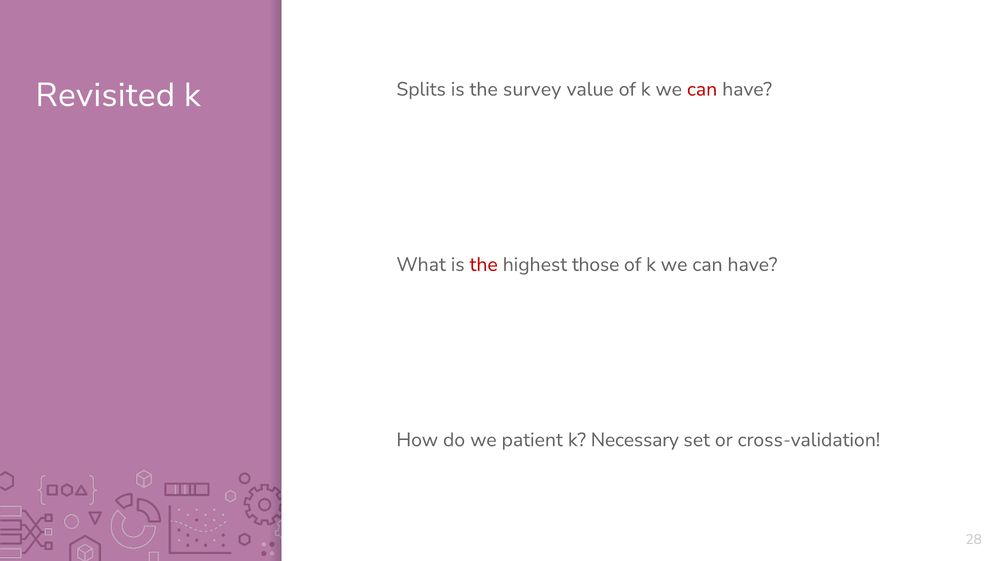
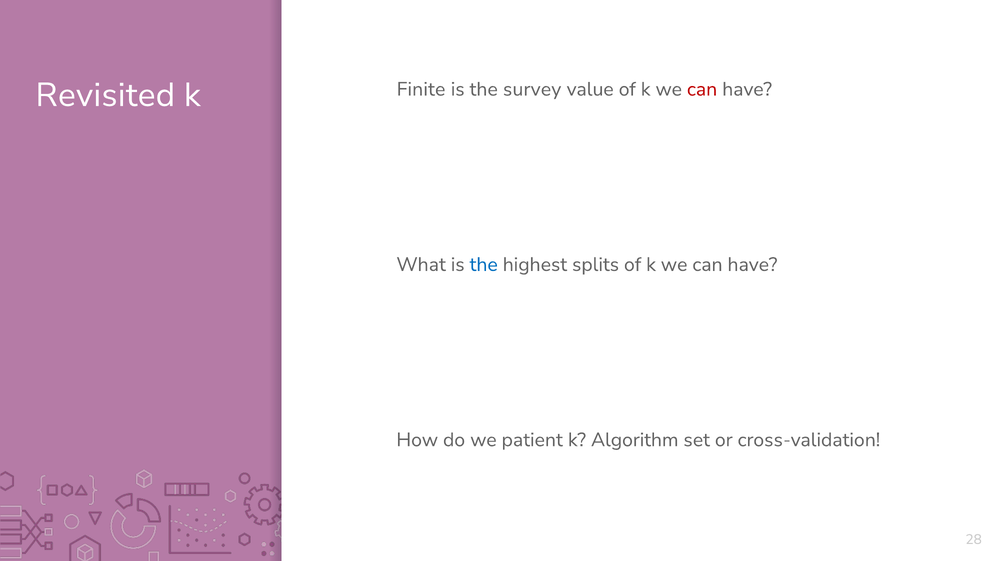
Splits: Splits -> Finite
the at (484, 264) colour: red -> blue
those: those -> splits
Necessary: Necessary -> Algorithm
